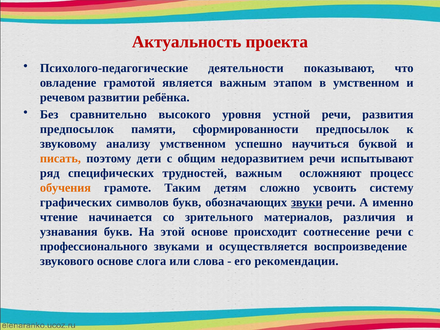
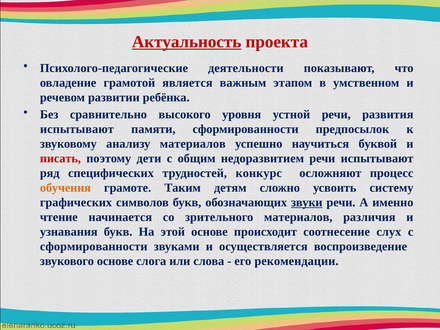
Актуальность underline: none -> present
предпосылок at (77, 129): предпосылок -> испытывают
анализу умственном: умственном -> материалов
писать colour: orange -> red
трудностей важным: важным -> конкурс
соотнесение речи: речи -> слух
профессионального at (94, 246): профессионального -> сформированности
